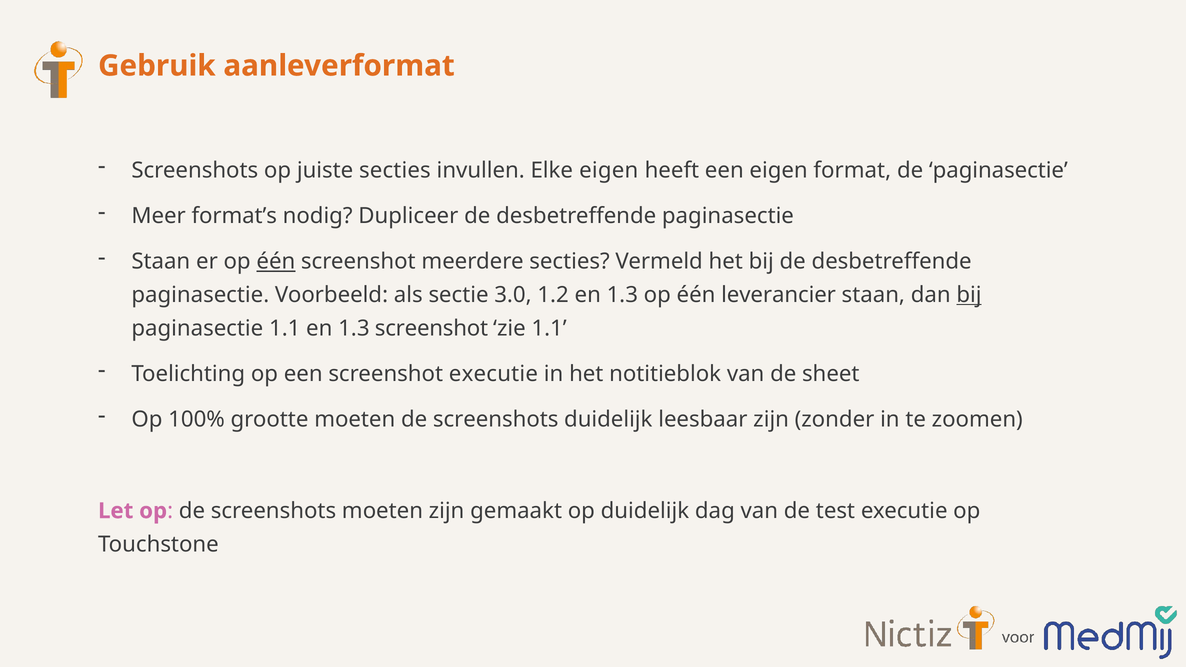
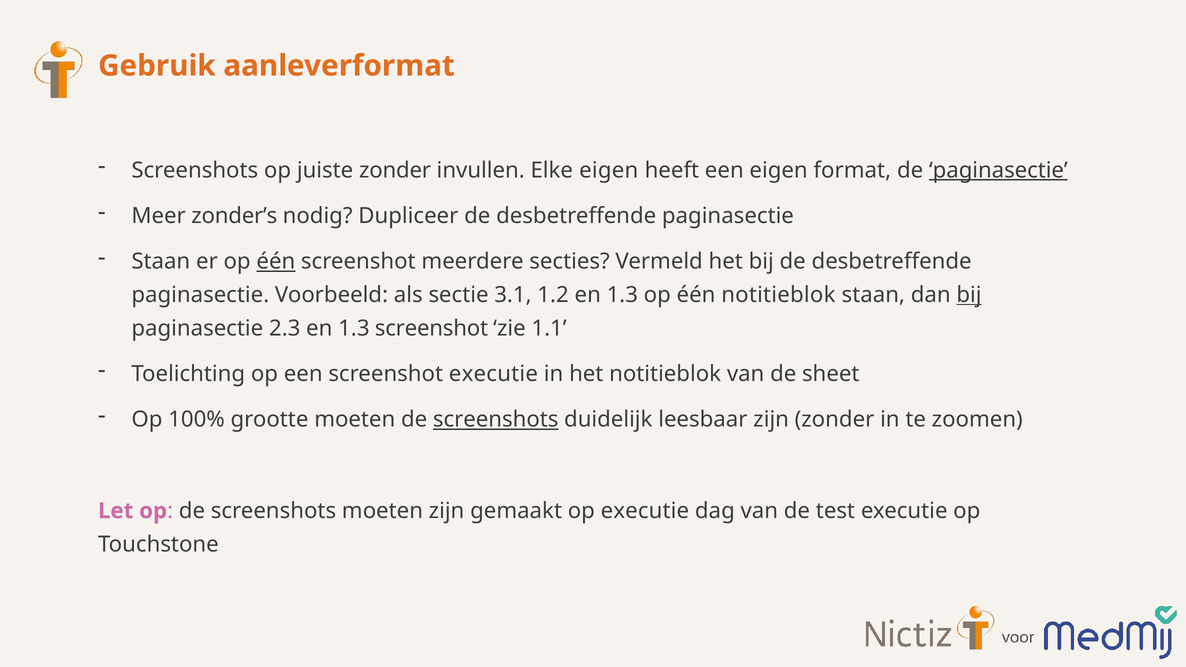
juiste secties: secties -> zonder
paginasectie at (998, 170) underline: none -> present
format’s: format’s -> zonder’s
3.0: 3.0 -> 3.1
één leverancier: leverancier -> notitieblok
paginasectie 1.1: 1.1 -> 2.3
screenshots at (496, 420) underline: none -> present
op duidelijk: duidelijk -> executie
